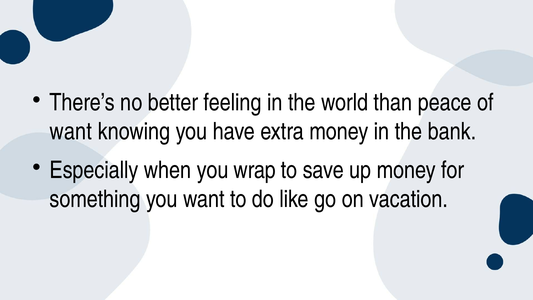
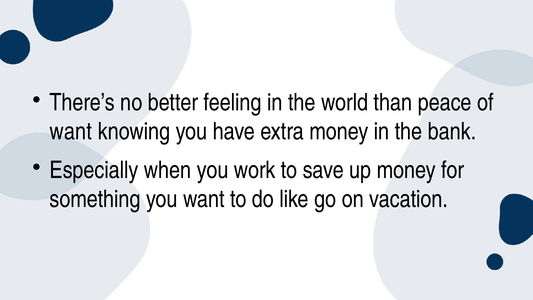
wrap: wrap -> work
